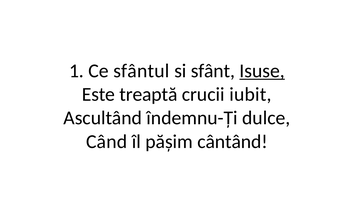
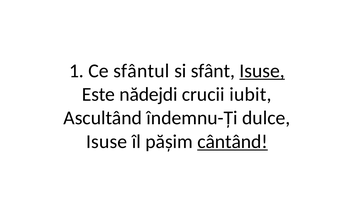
treaptă: treaptă -> nădejdi
Când at (107, 142): Când -> Isuse
cântând underline: none -> present
